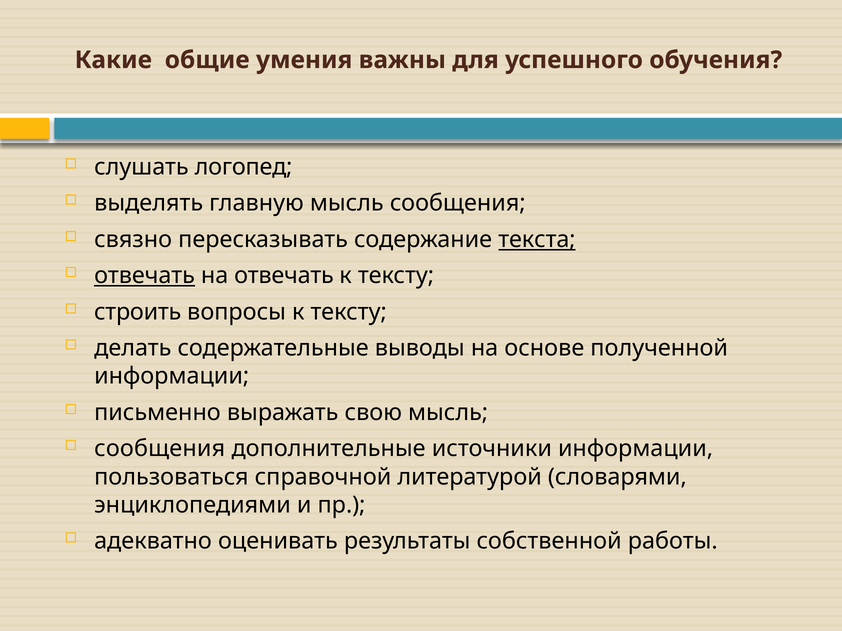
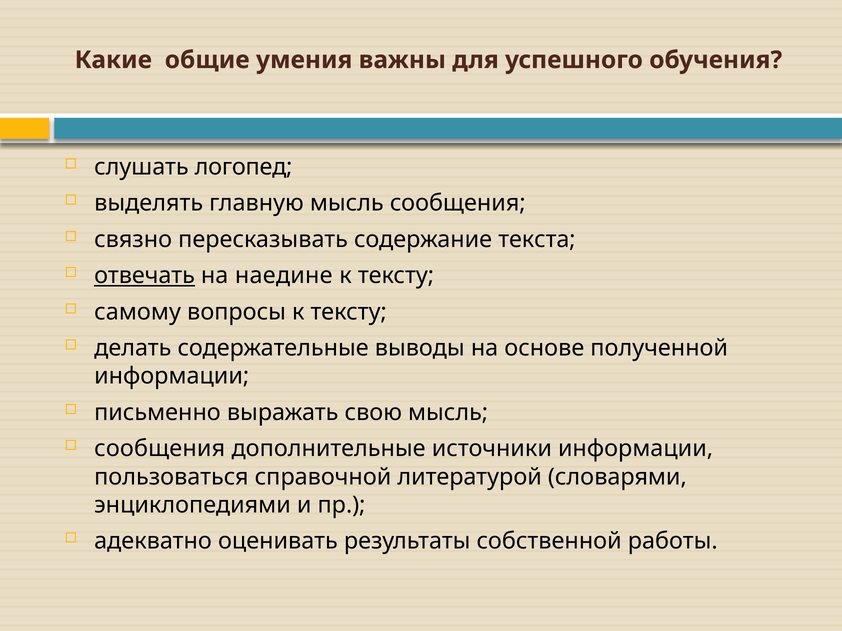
текста underline: present -> none
на отвечать: отвечать -> наедине
строить: строить -> самому
